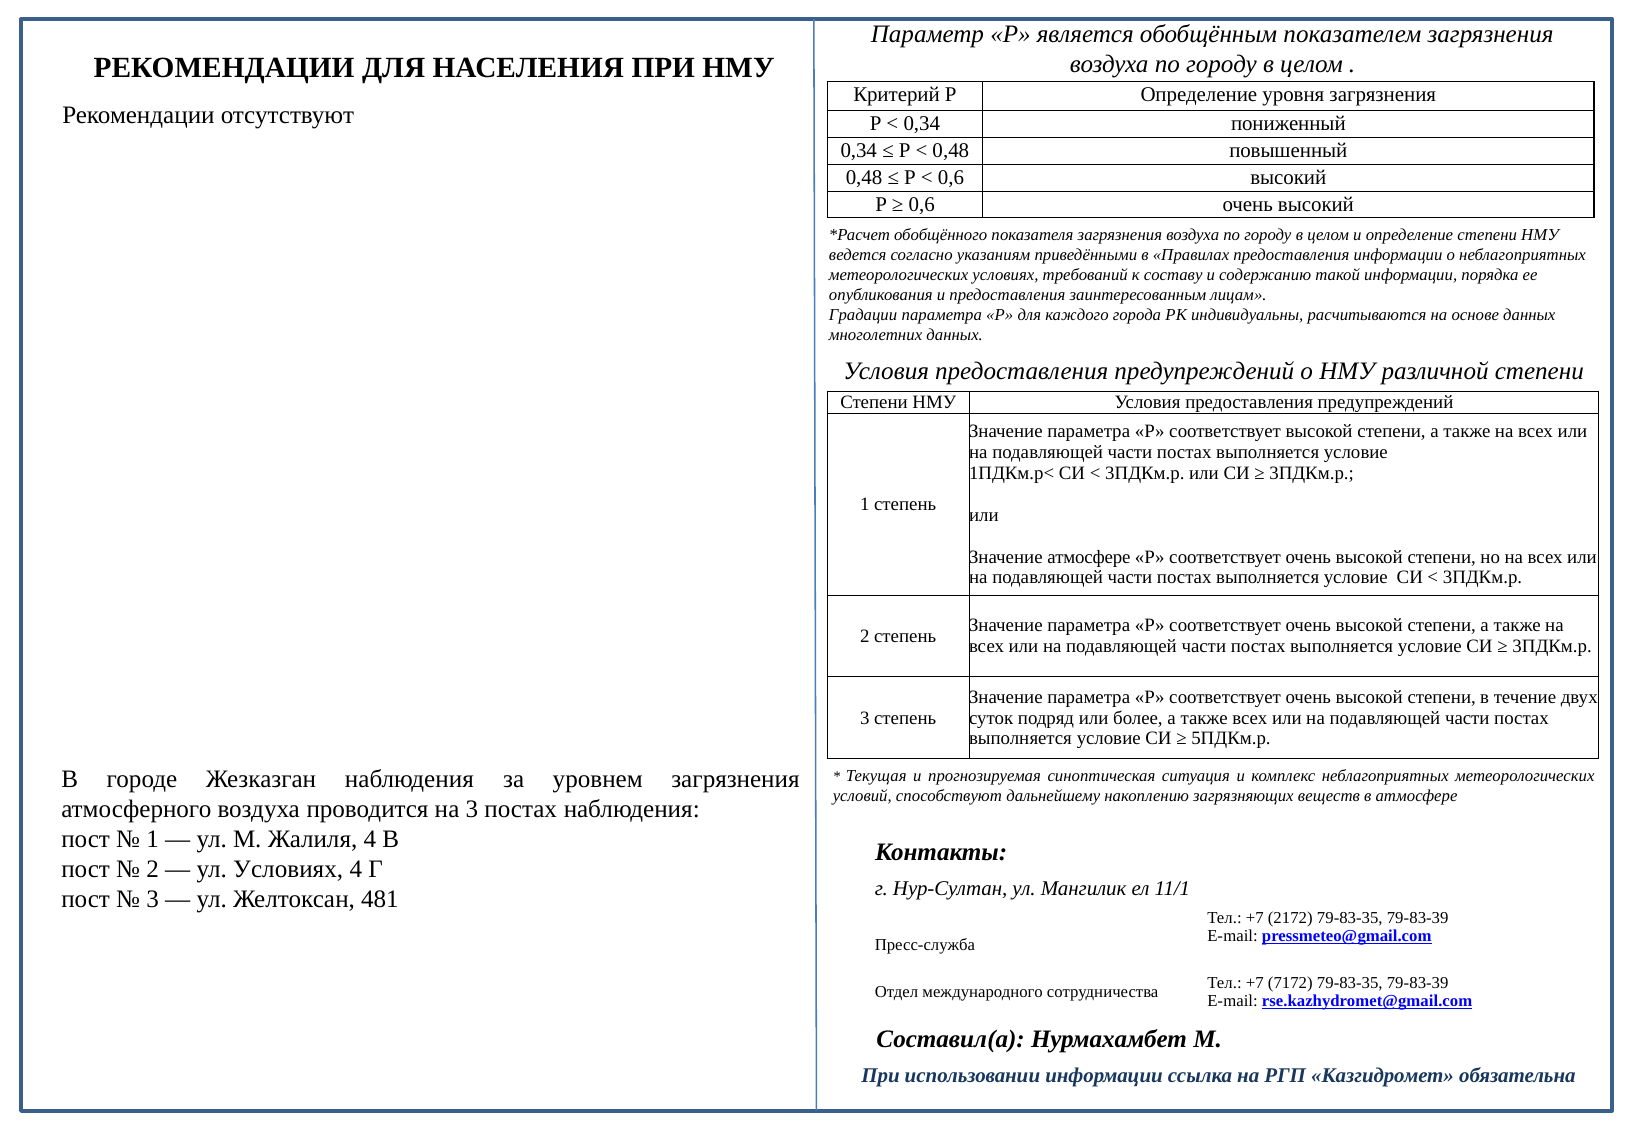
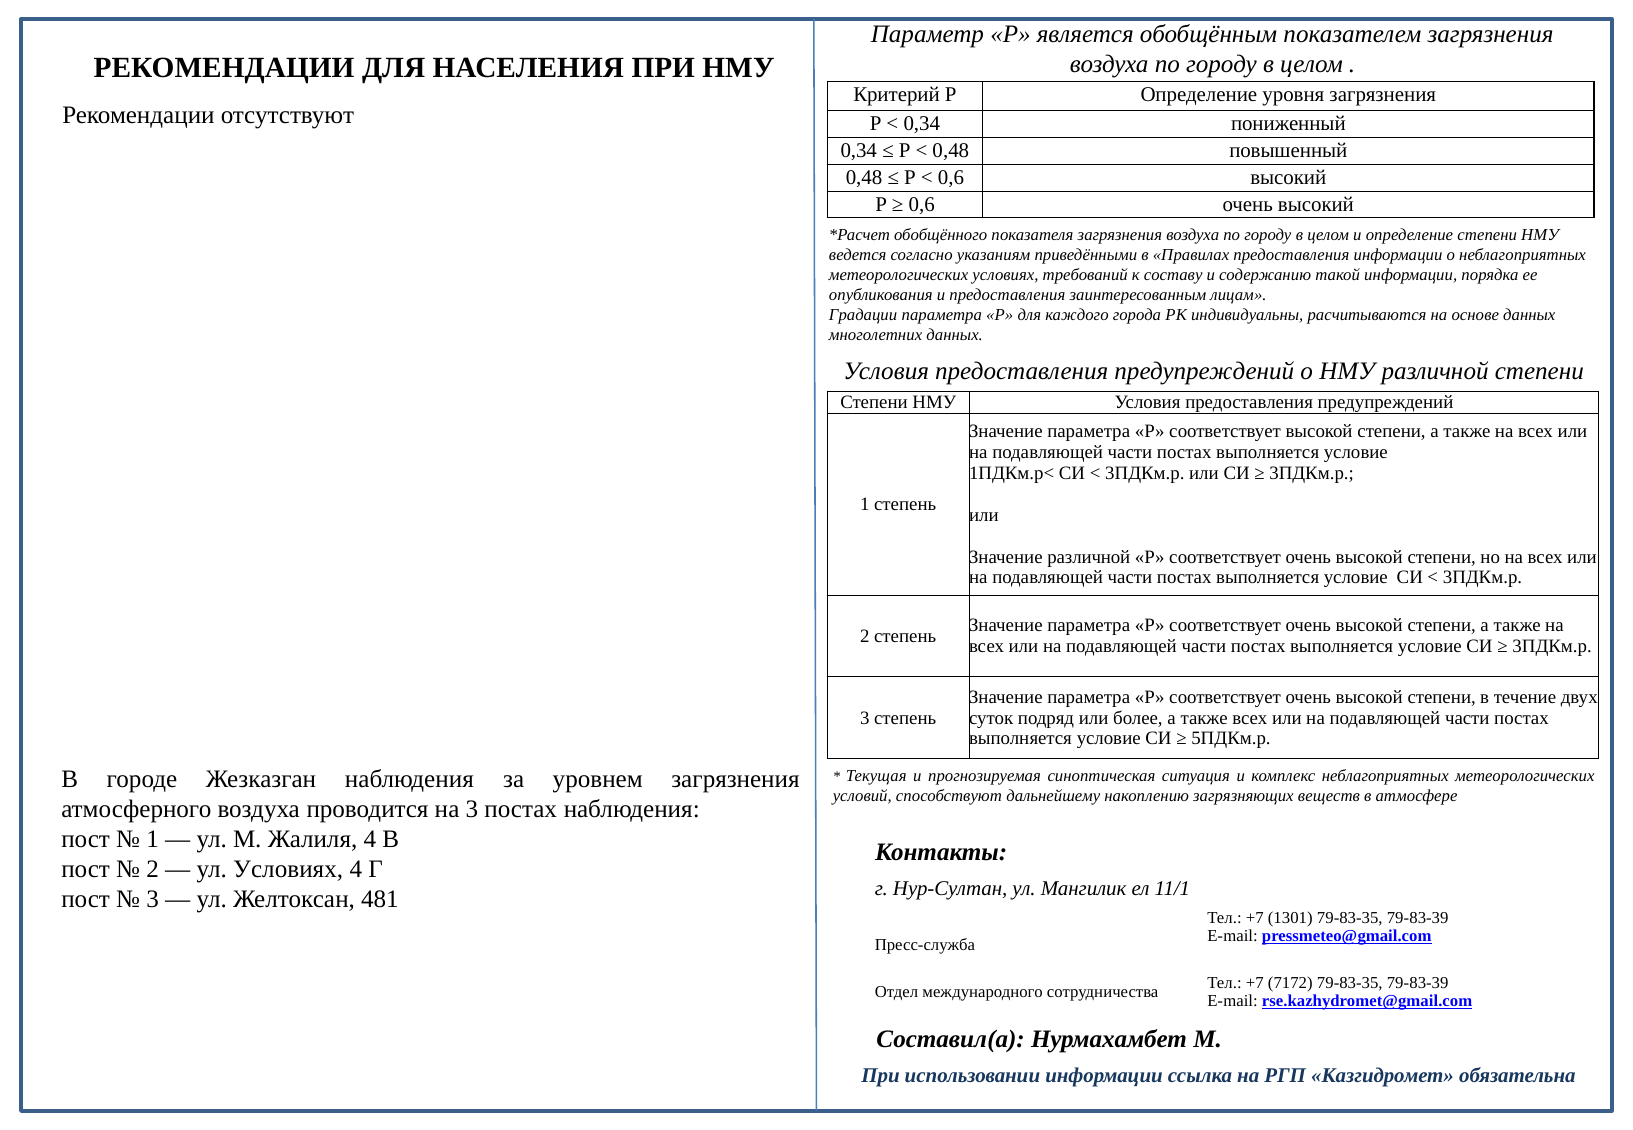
Значение атмосфере: атмосфере -> различной
2172: 2172 -> 1301
